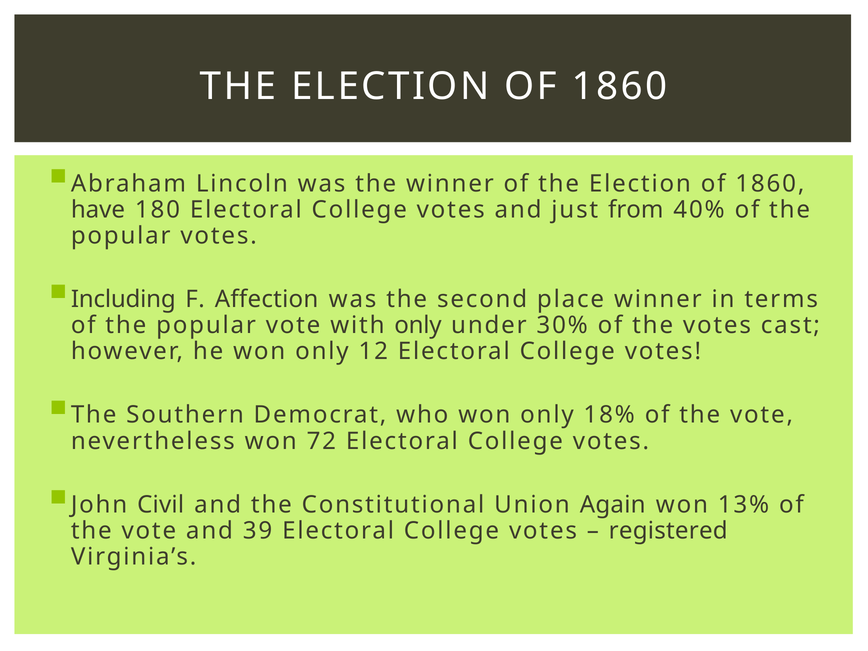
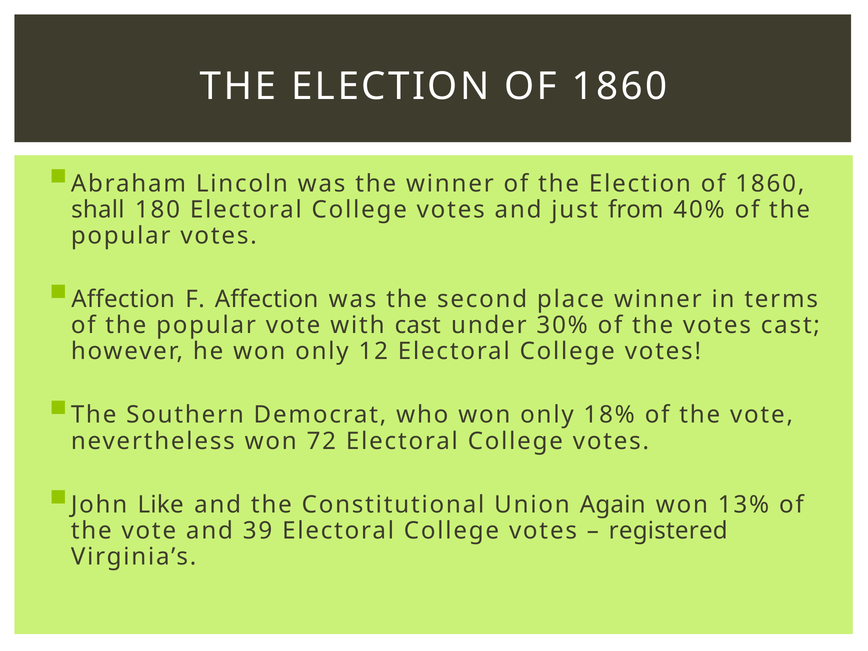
have: have -> shall
Including at (123, 299): Including -> Affection
with only: only -> cast
Civil: Civil -> Like
